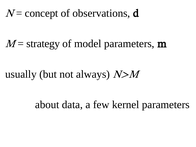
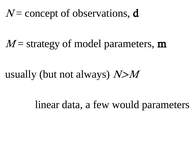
about: about -> linear
kernel: kernel -> would
